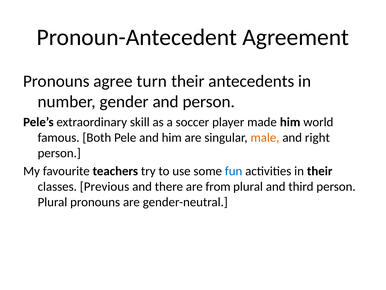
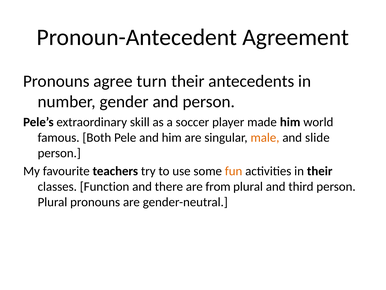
right: right -> slide
fun colour: blue -> orange
Previous: Previous -> Function
